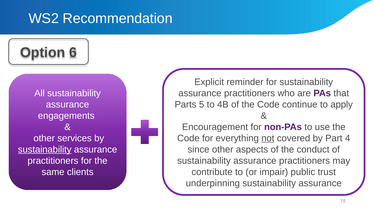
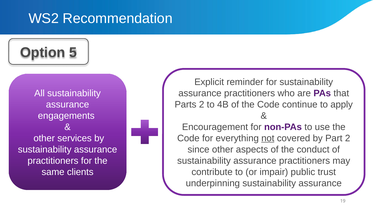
6: 6 -> 5
Parts 5: 5 -> 2
Part 4: 4 -> 2
sustainability at (45, 149) underline: present -> none
